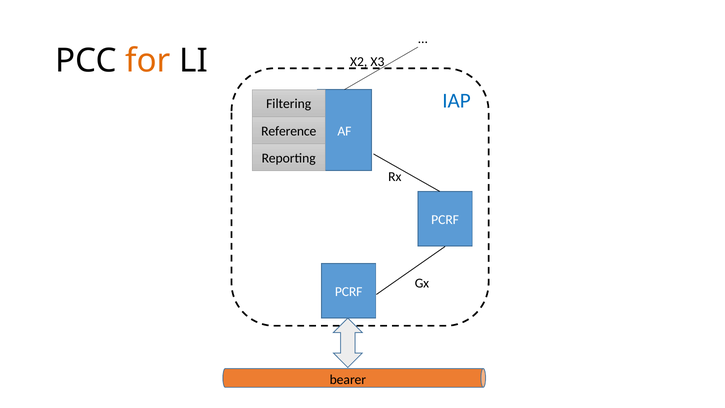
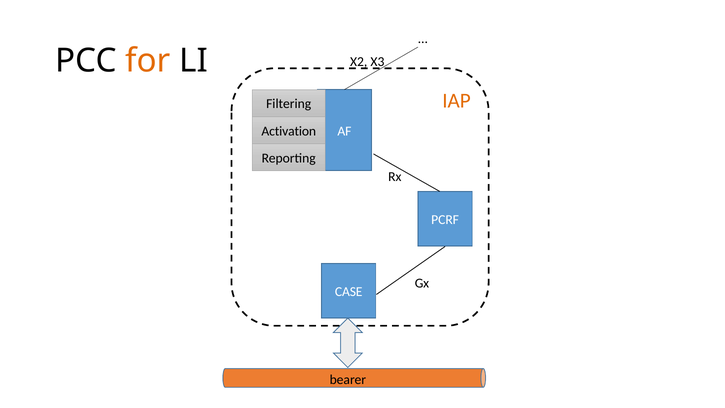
IAP colour: blue -> orange
Reference: Reference -> Activation
PCRF at (349, 292): PCRF -> CASE
